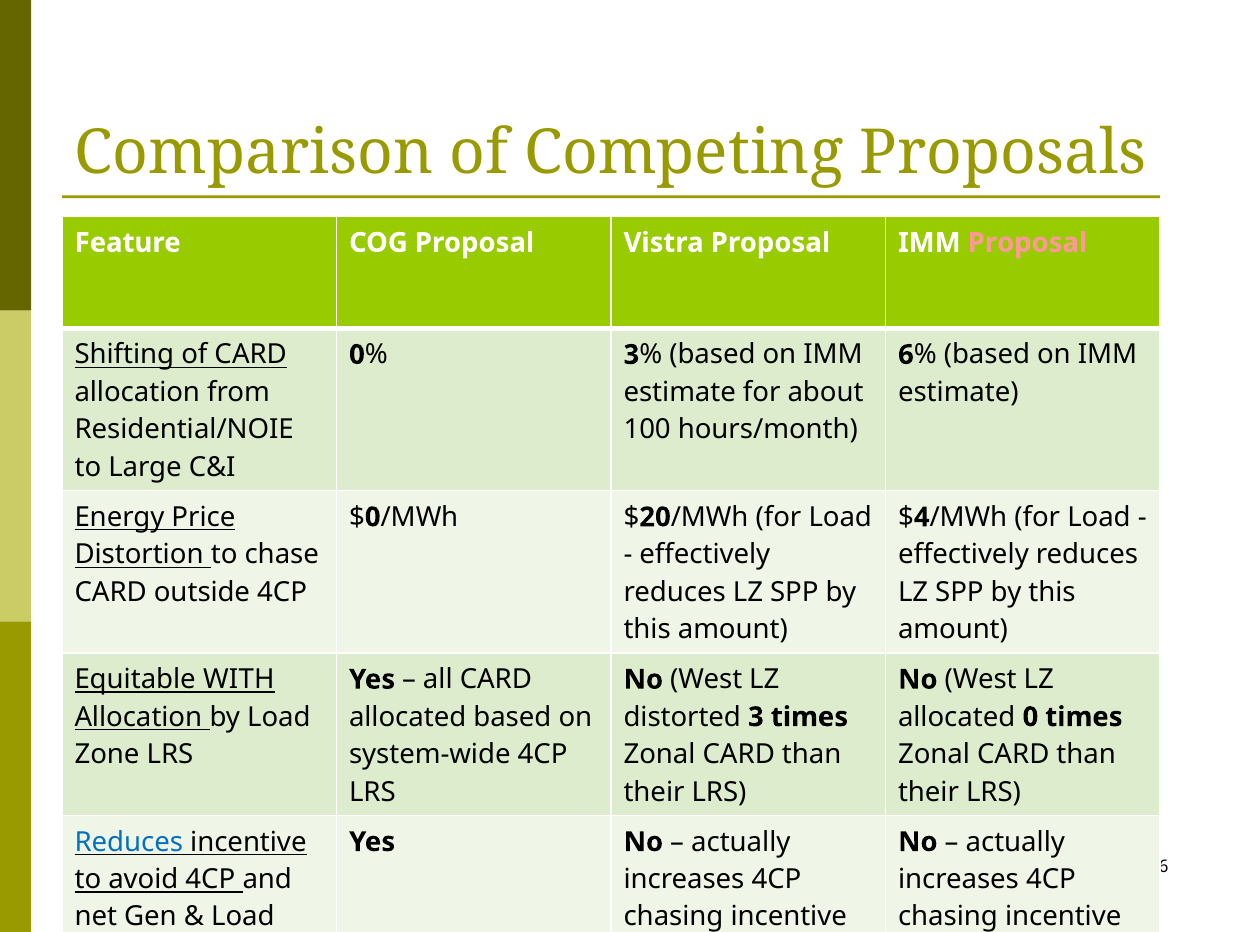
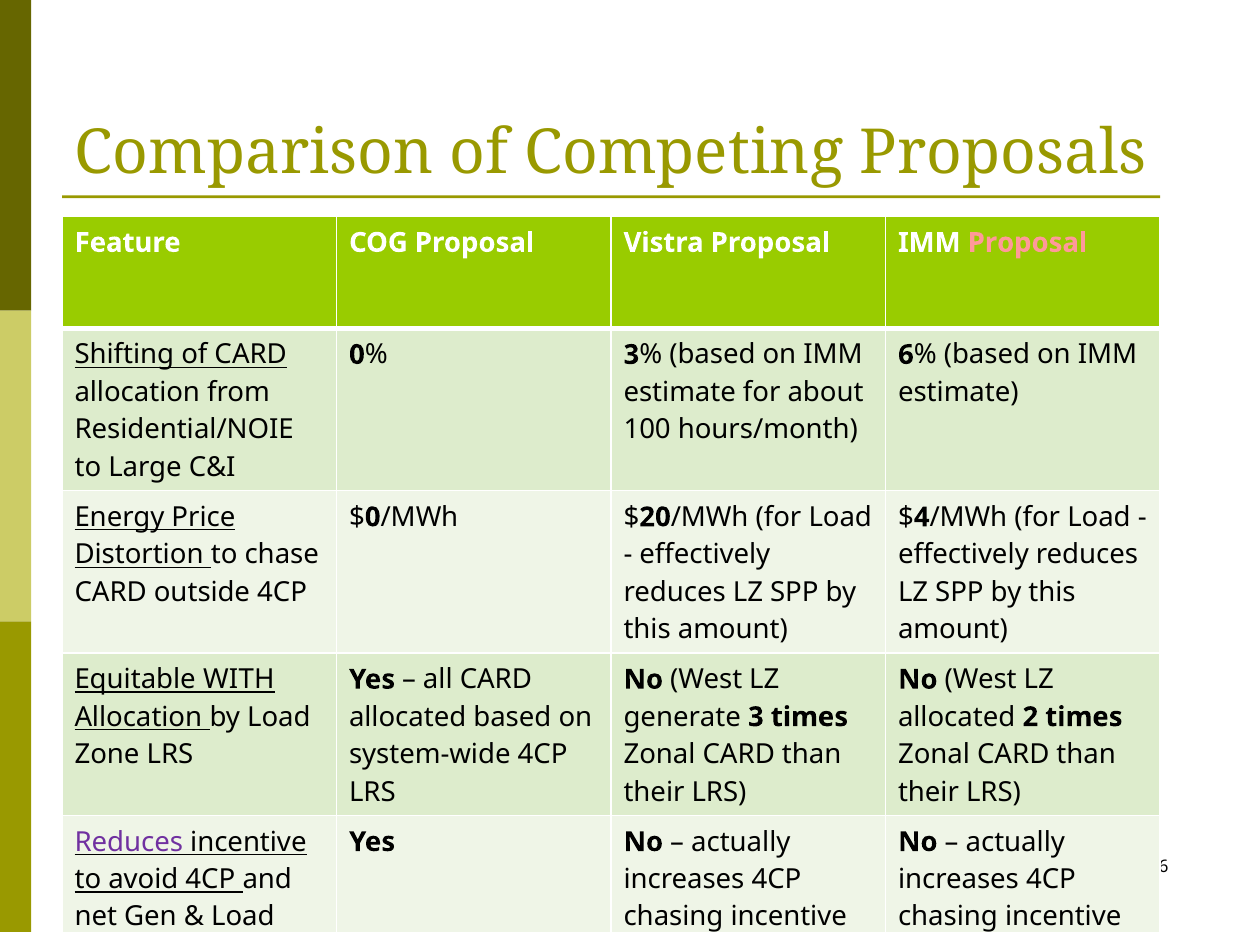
distorted: distorted -> generate
0: 0 -> 2
Reduces at (129, 842) colour: blue -> purple
